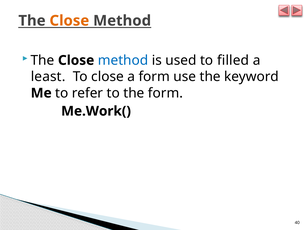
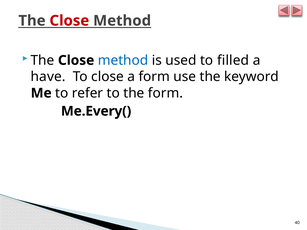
Close at (69, 21) colour: orange -> red
least: least -> have
Me.Work(: Me.Work( -> Me.Every(
